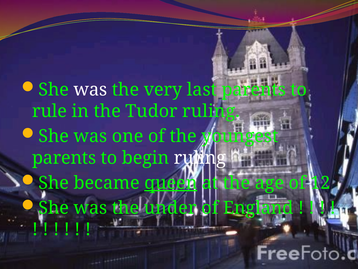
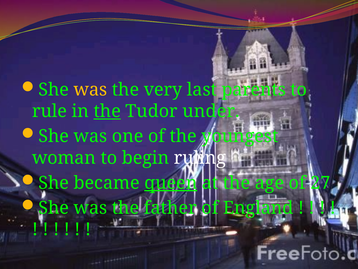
was at (90, 90) colour: white -> yellow
the at (107, 111) underline: none -> present
Tudor ruling: ruling -> under
parents at (64, 158): parents -> woman
12: 12 -> 27
under: under -> father
